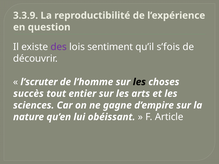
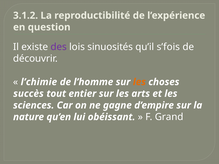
3.3.9: 3.3.9 -> 3.1.2
sentiment: sentiment -> sinuosités
l’scruter: l’scruter -> l’chimie
les at (139, 82) colour: black -> orange
Article: Article -> Grand
